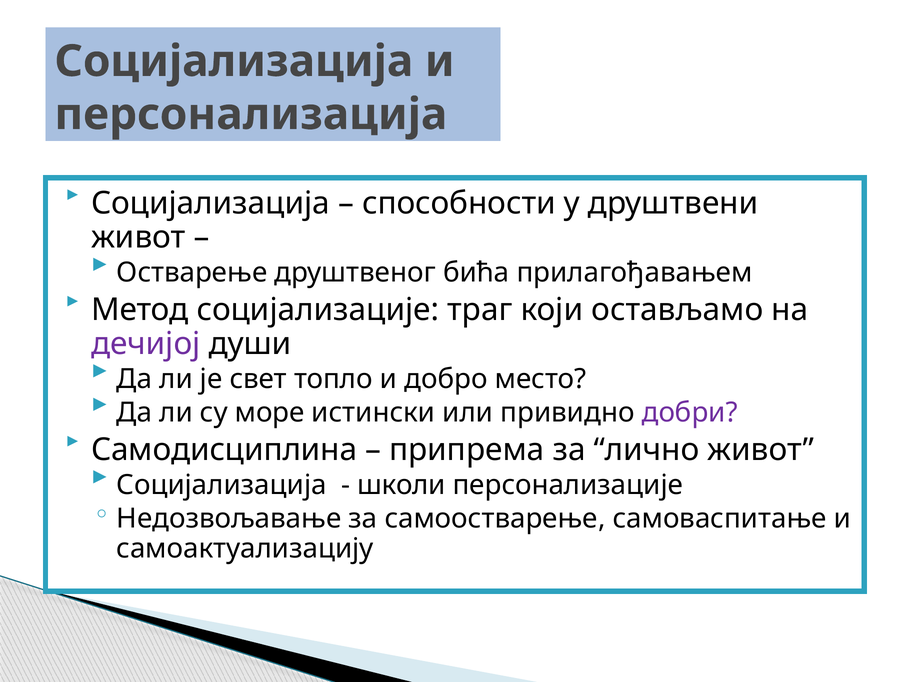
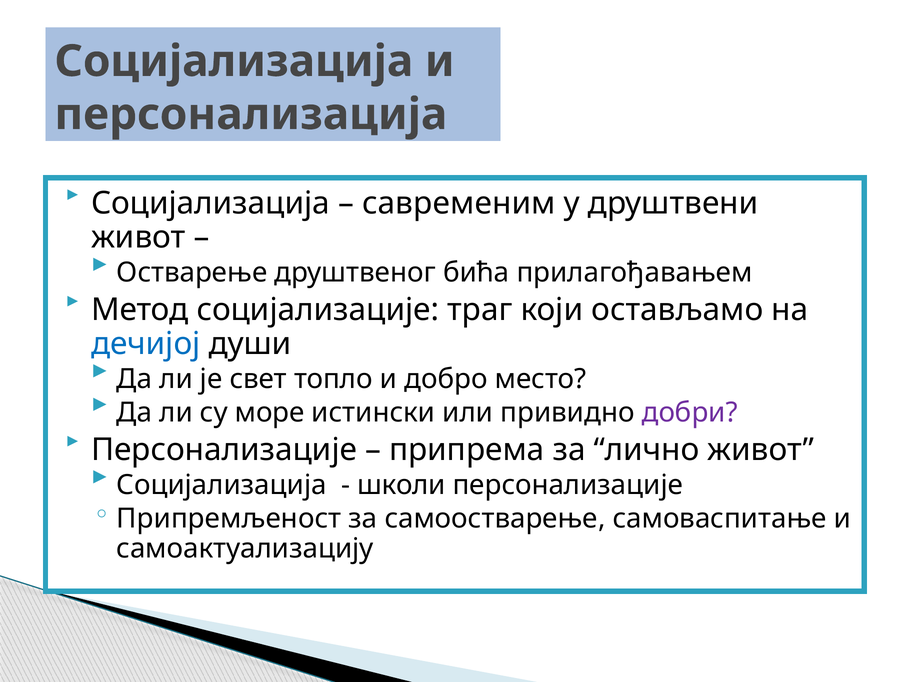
способности: способности -> савременим
дечијој colour: purple -> blue
Самодисциплина at (224, 450): Самодисциплина -> Персонализације
Недозвољавање: Недозвољавање -> Припремљеност
